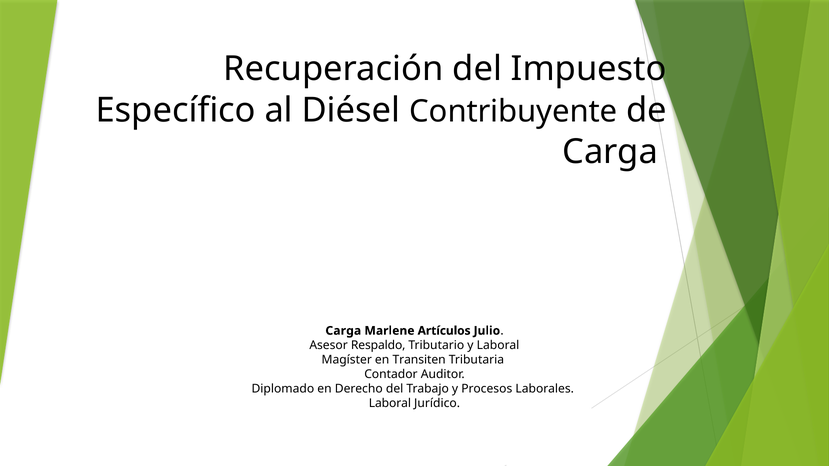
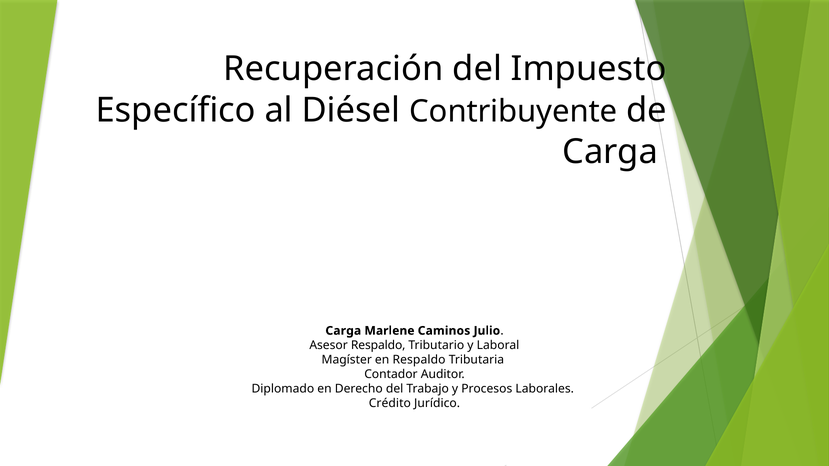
Artículos: Artículos -> Caminos
en Transiten: Transiten -> Respaldo
Laboral at (390, 404): Laboral -> Crédito
